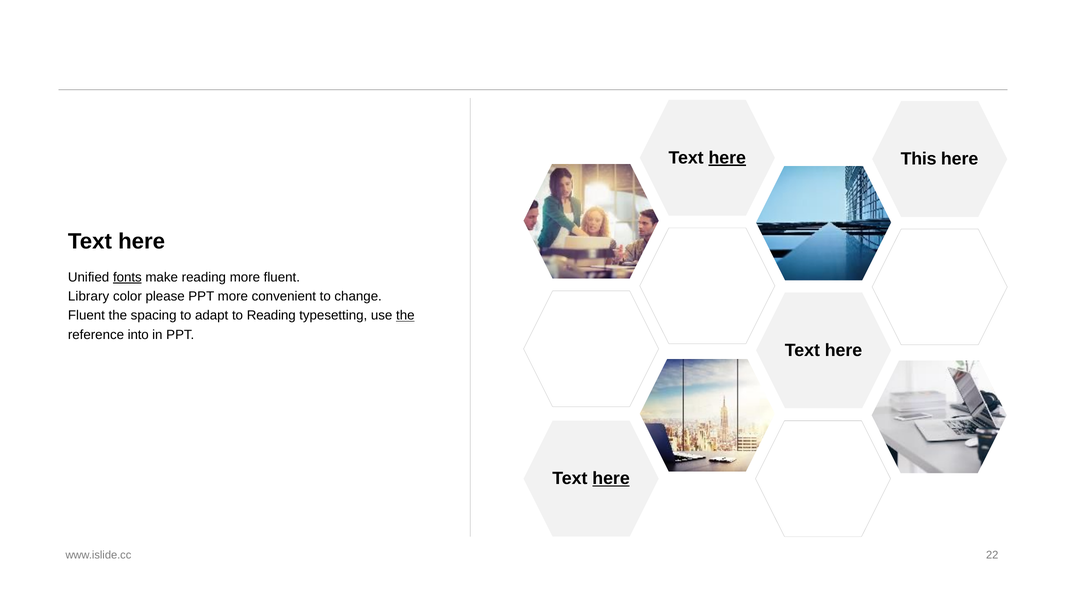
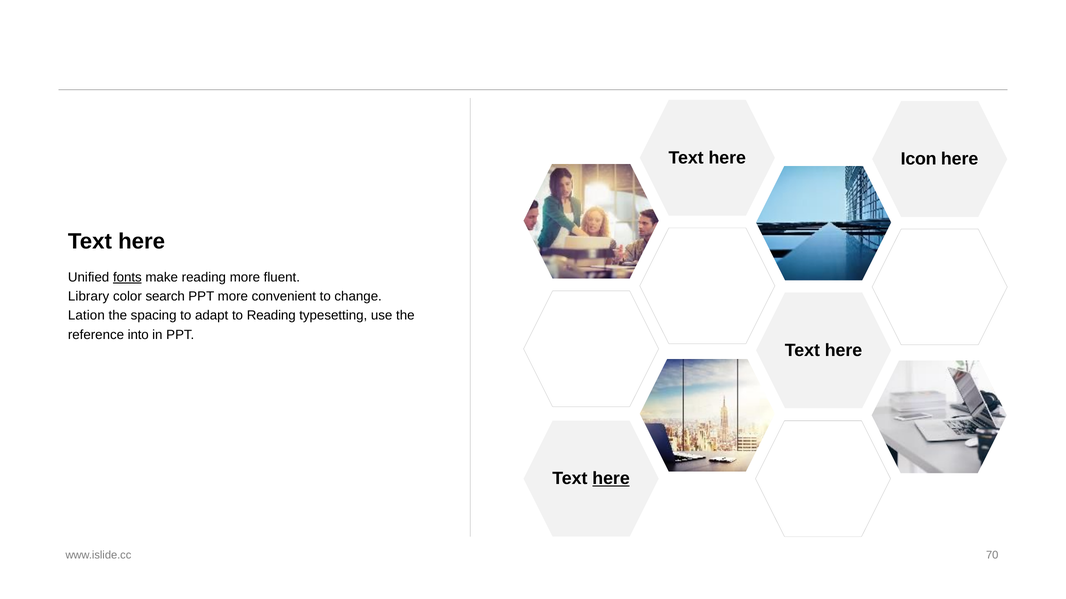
here at (727, 158) underline: present -> none
This: This -> Icon
please: please -> search
Fluent at (86, 316): Fluent -> Lation
the at (405, 316) underline: present -> none
22: 22 -> 70
